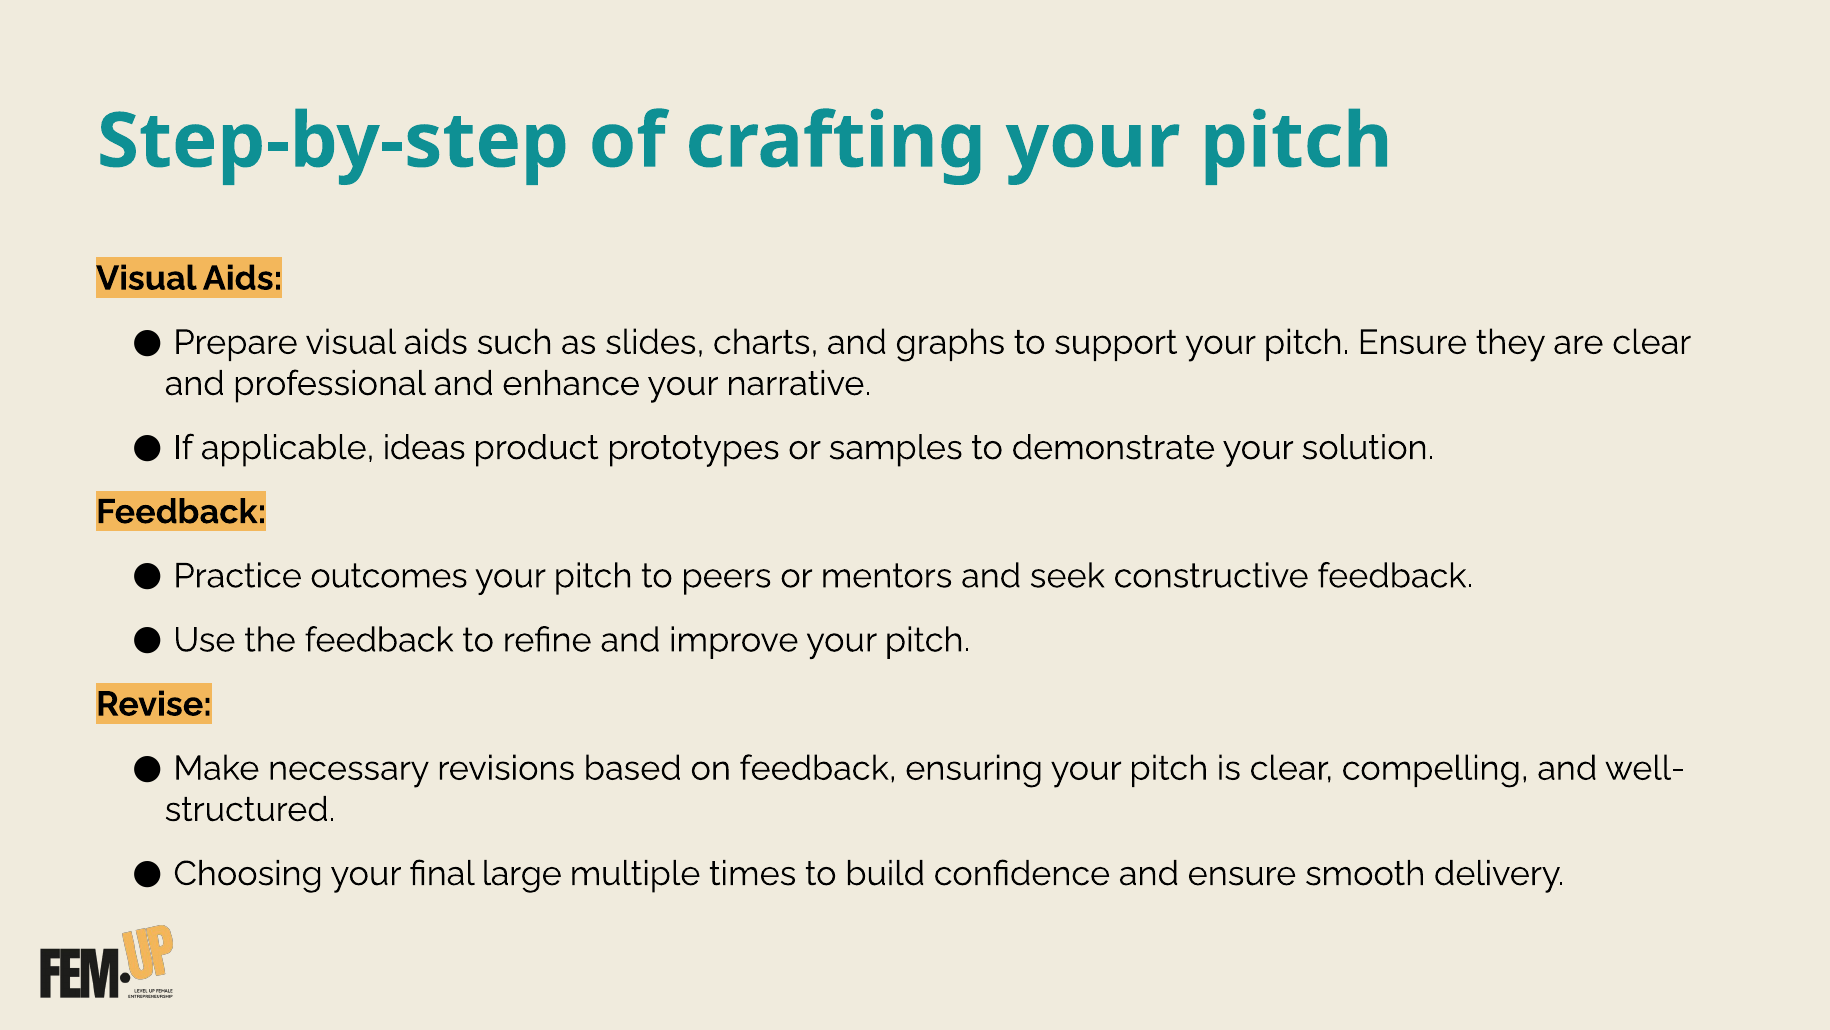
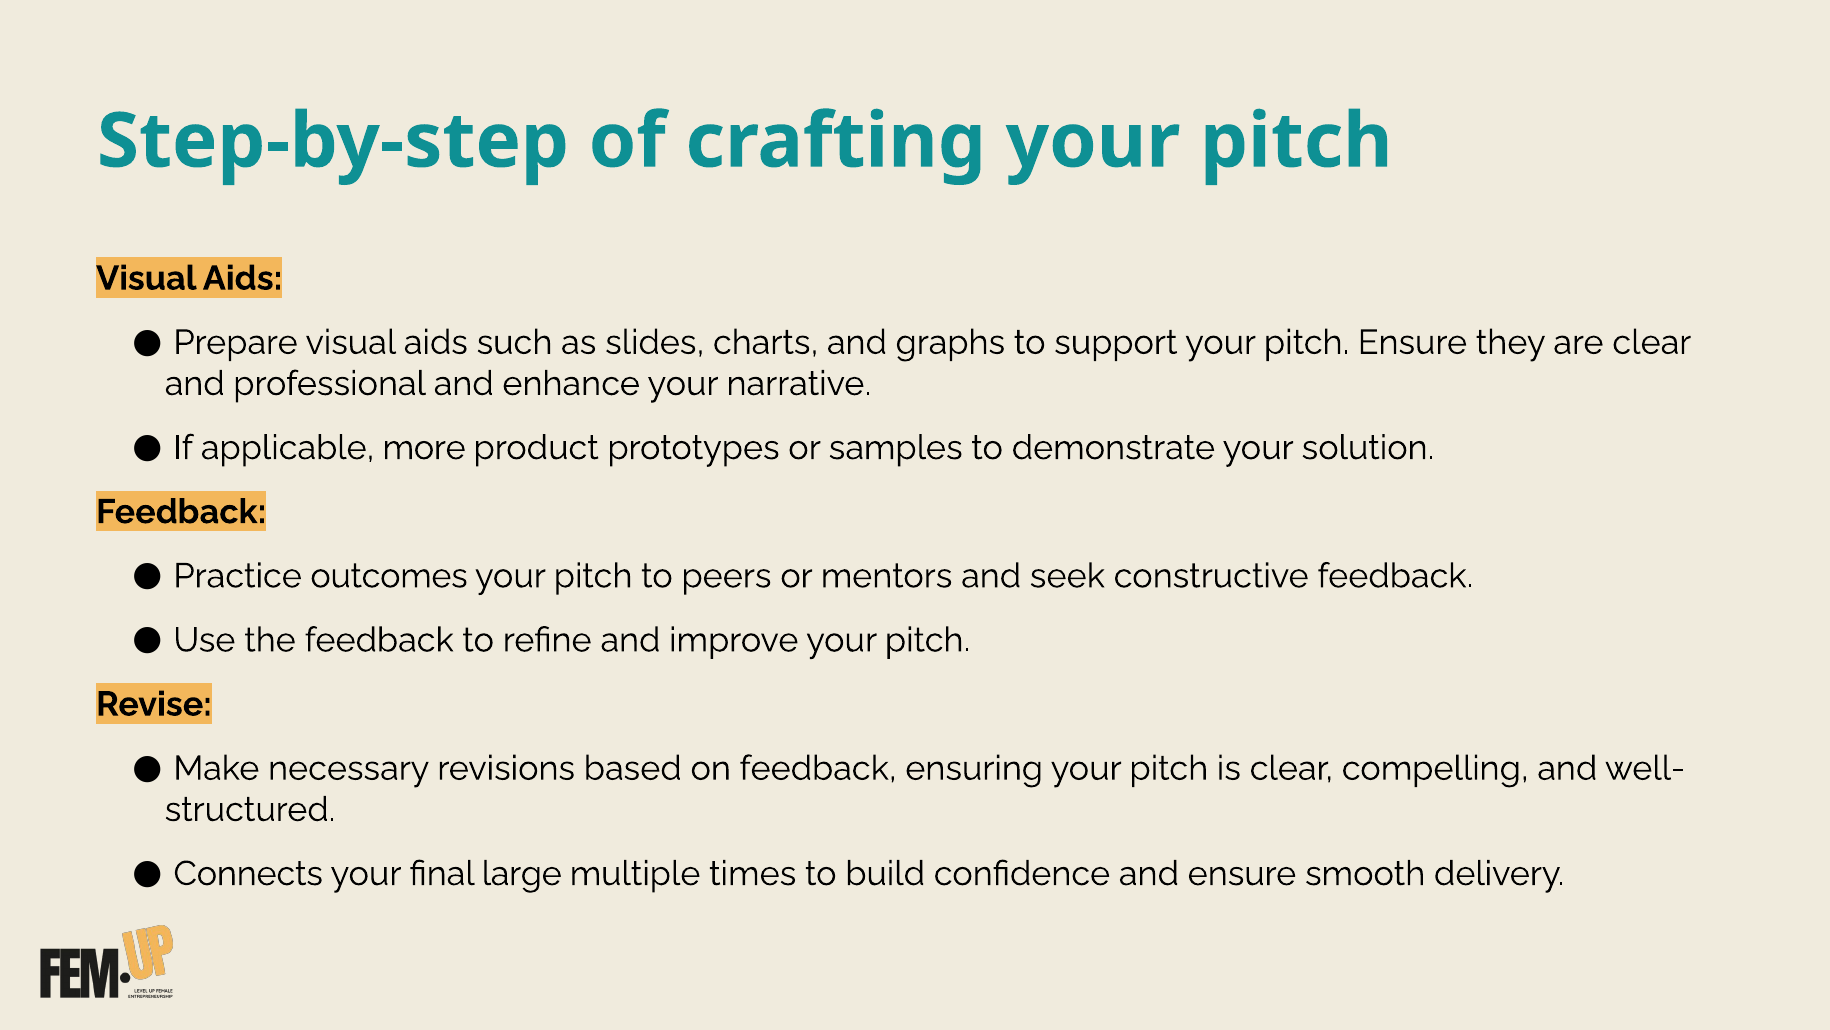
ideas: ideas -> more
Choosing: Choosing -> Connects
